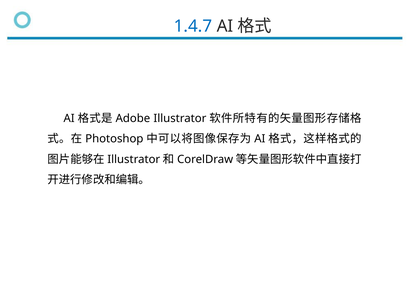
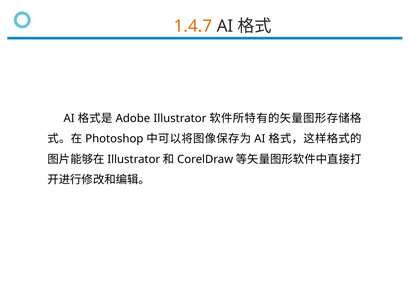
1.4.7 colour: blue -> orange
